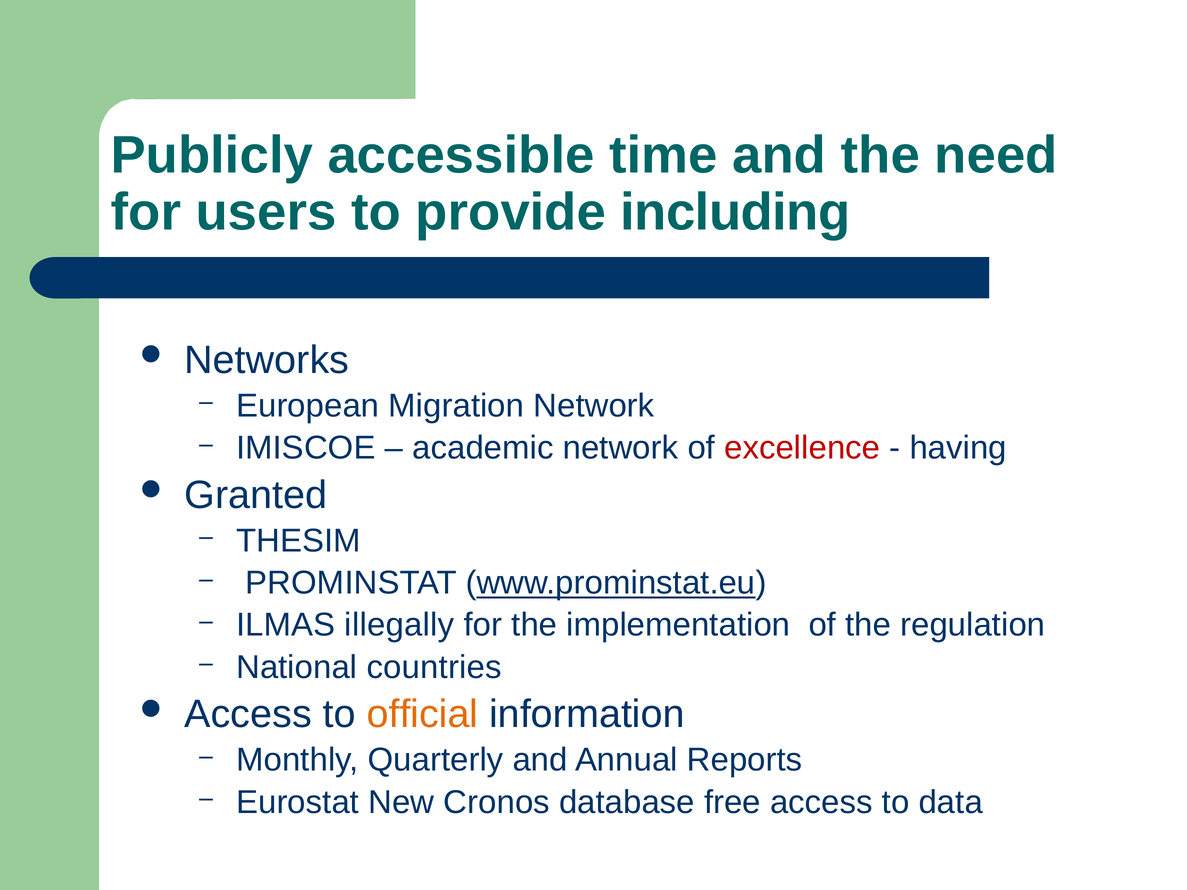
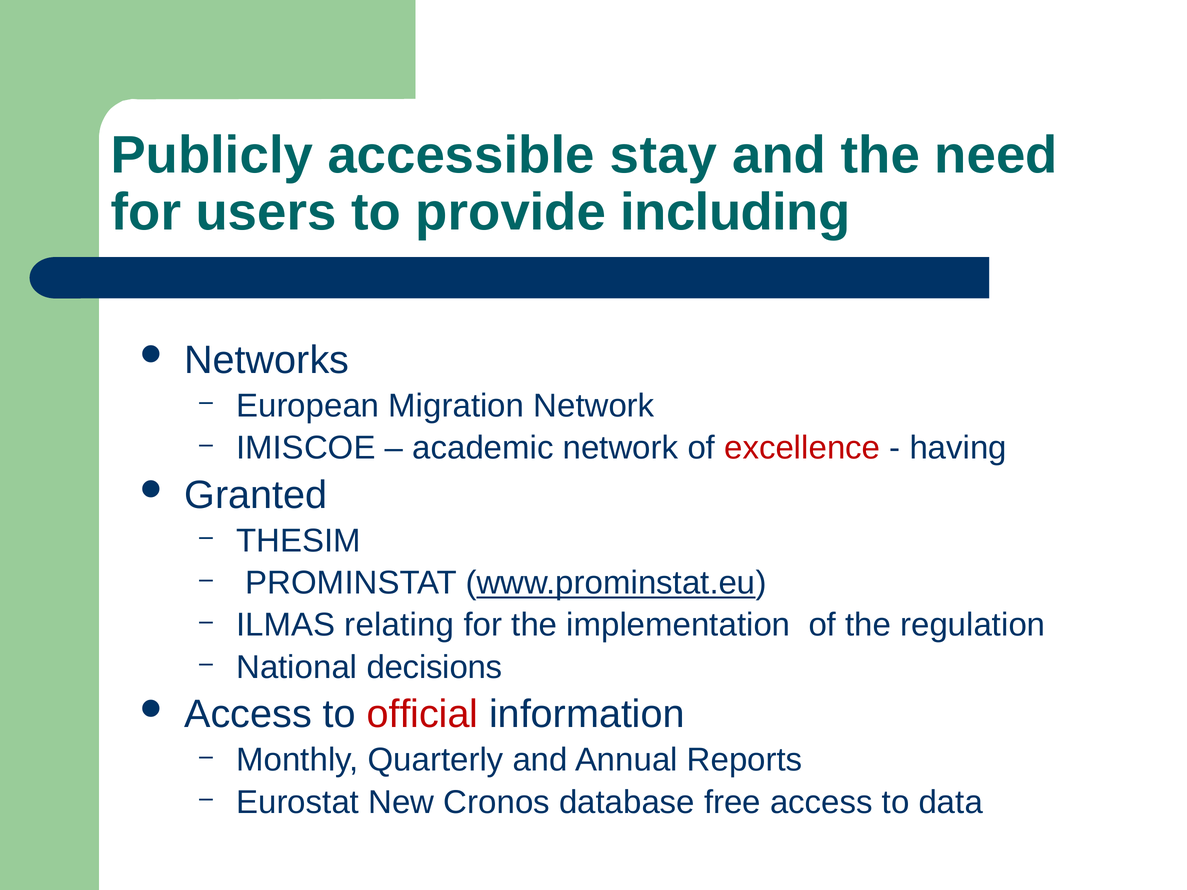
time: time -> stay
illegally: illegally -> relating
countries: countries -> decisions
official colour: orange -> red
